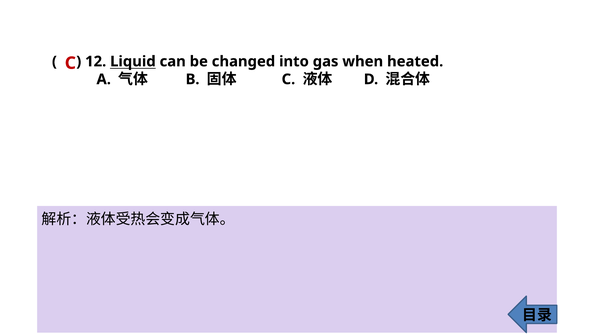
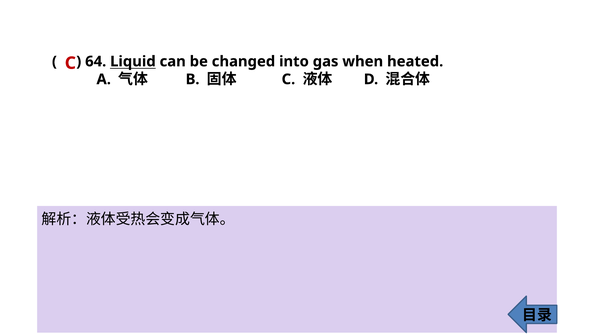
12: 12 -> 64
